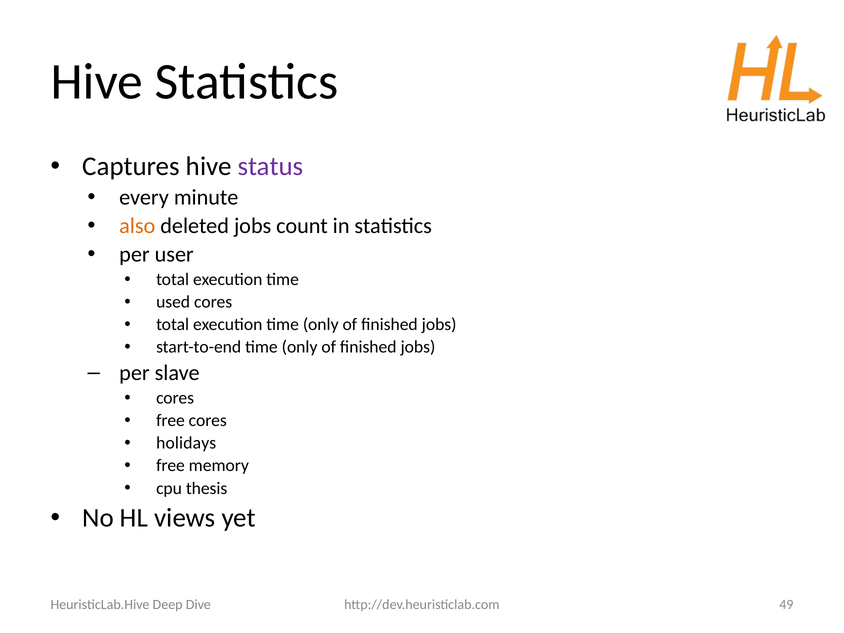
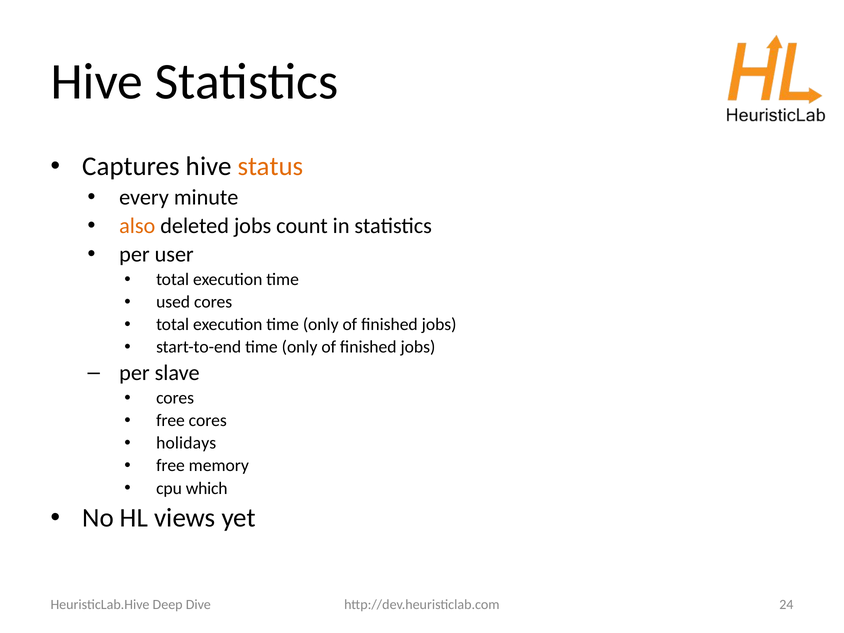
status colour: purple -> orange
thesis: thesis -> which
49: 49 -> 24
